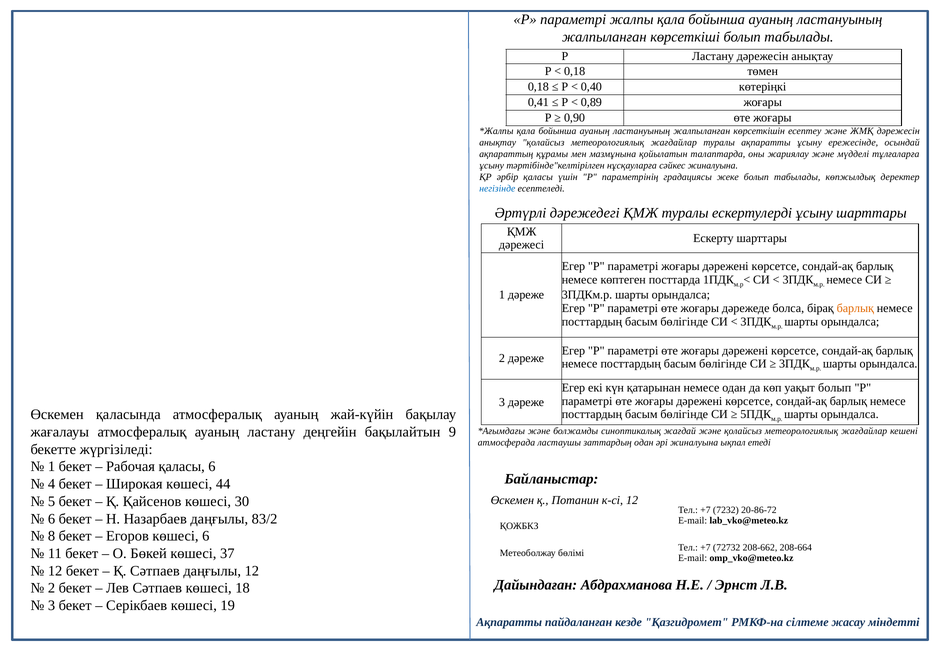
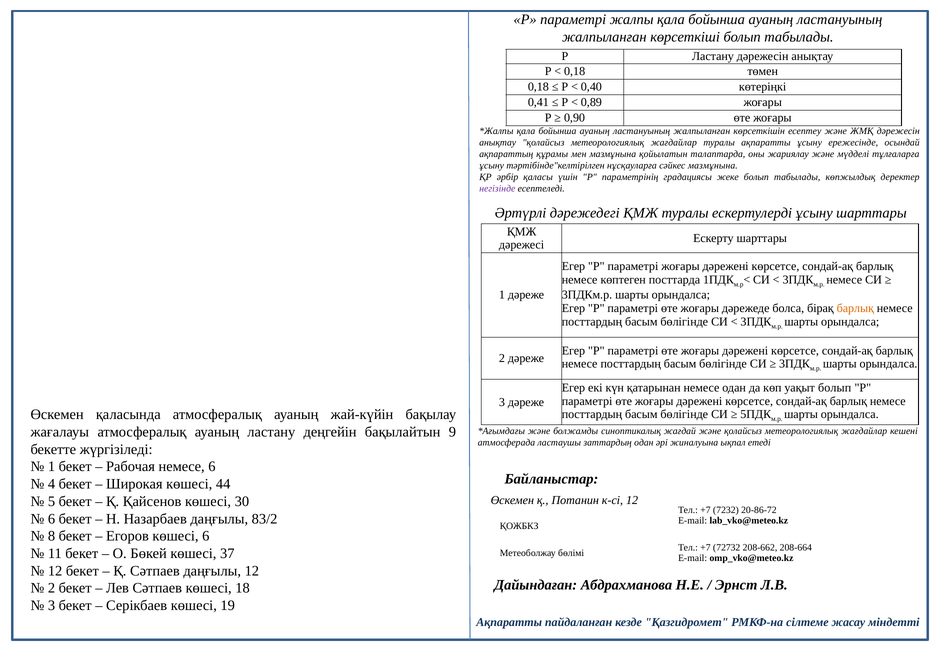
сәйкес жиналуына: жиналуына -> мазмұнына
негізінде colour: blue -> purple
Рабочая қаласы: қаласы -> немесе
